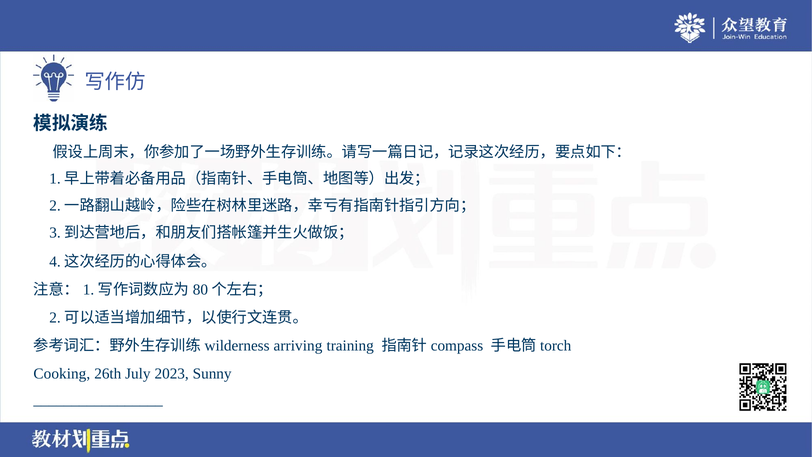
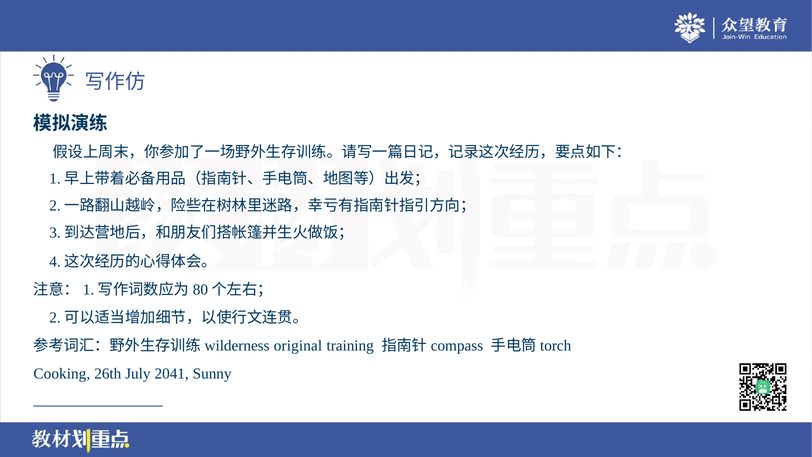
arriving: arriving -> original
2023: 2023 -> 2041
